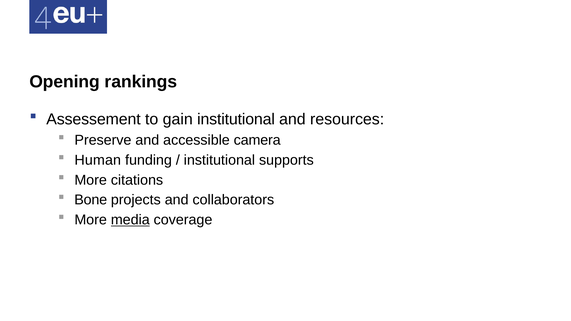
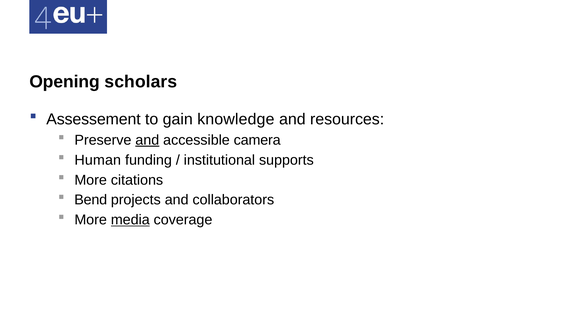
rankings: rankings -> scholars
gain institutional: institutional -> knowledge
and at (147, 140) underline: none -> present
Bone: Bone -> Bend
